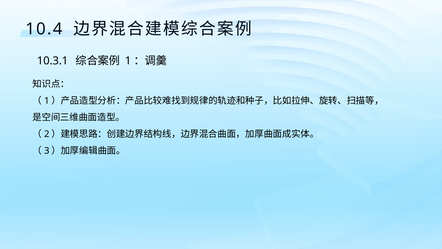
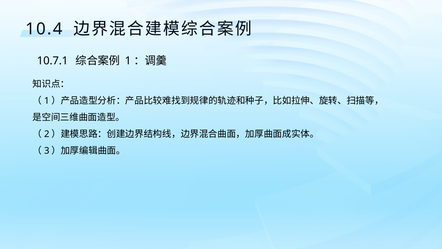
10.3.1: 10.3.1 -> 10.7.1
